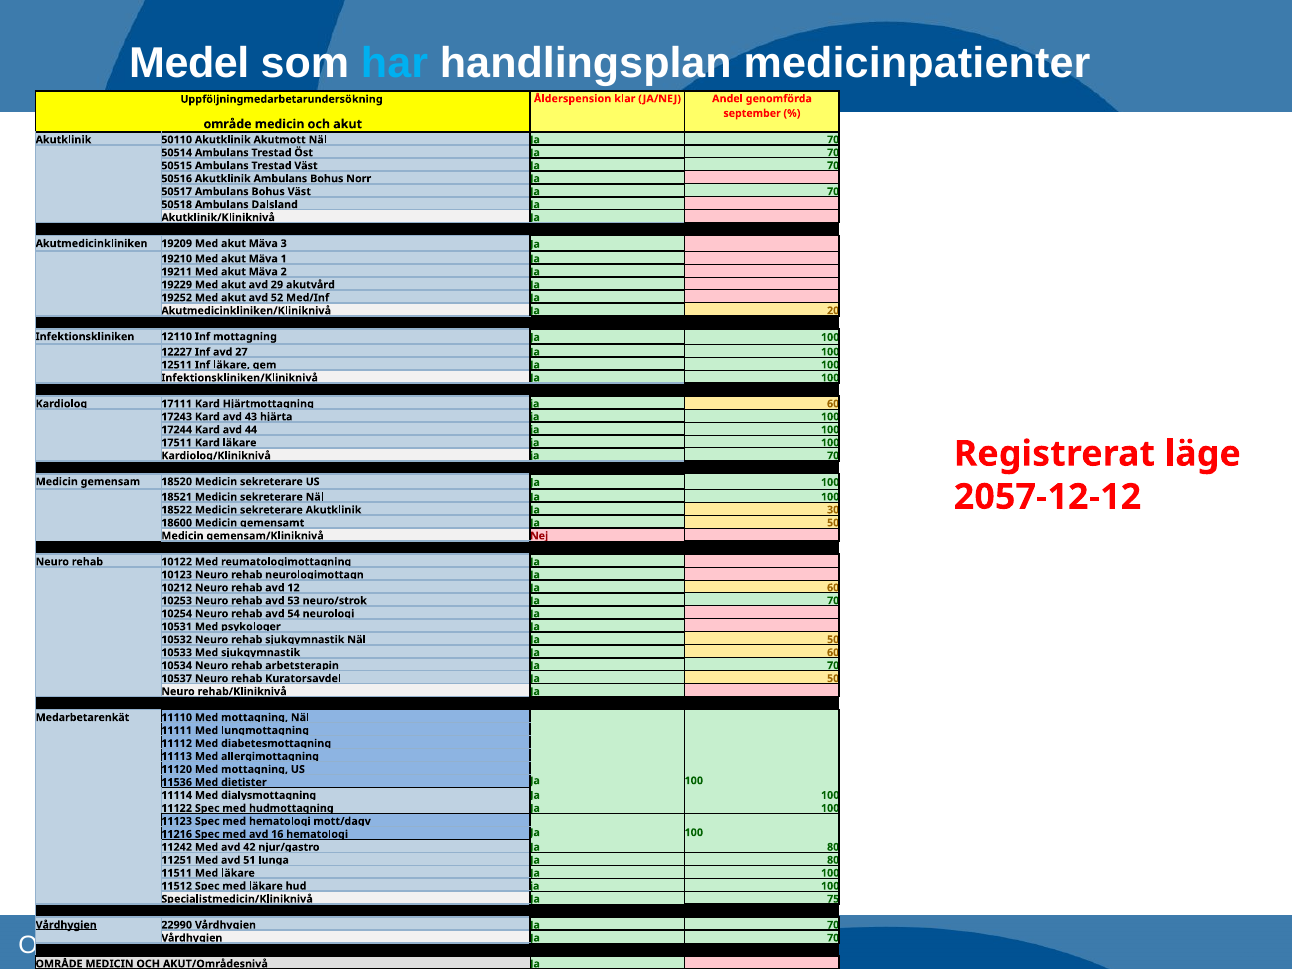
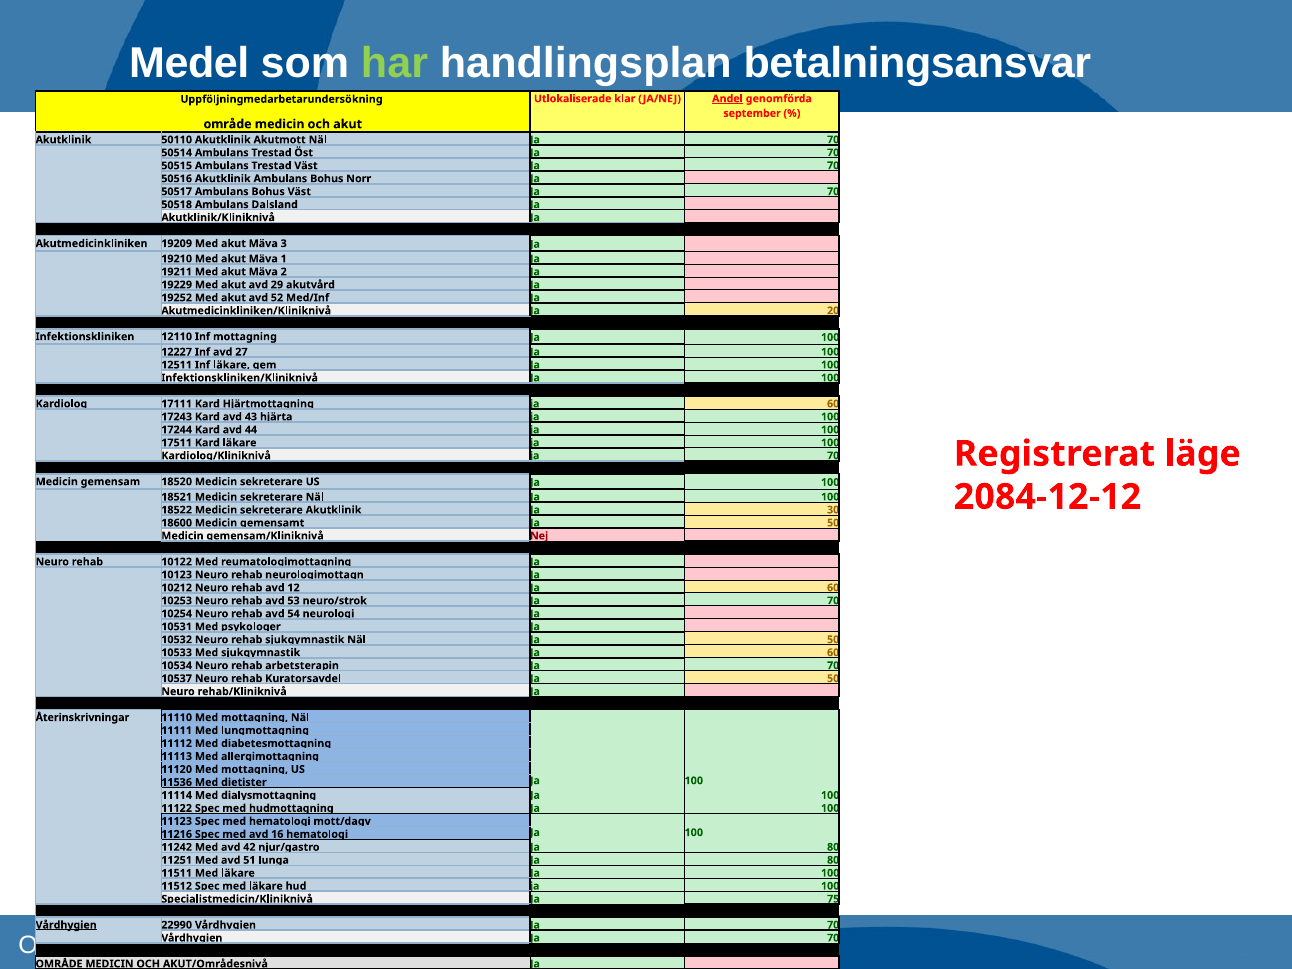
har colour: light blue -> light green
medicinpatienter: medicinpatienter -> betalningsansvar
Ålderspension: Ålderspension -> Utlokaliserade
Andel underline: none -> present
2057-12-12: 2057-12-12 -> 2084-12-12
Medarbetarenkät: Medarbetarenkät -> Återinskrivningar
